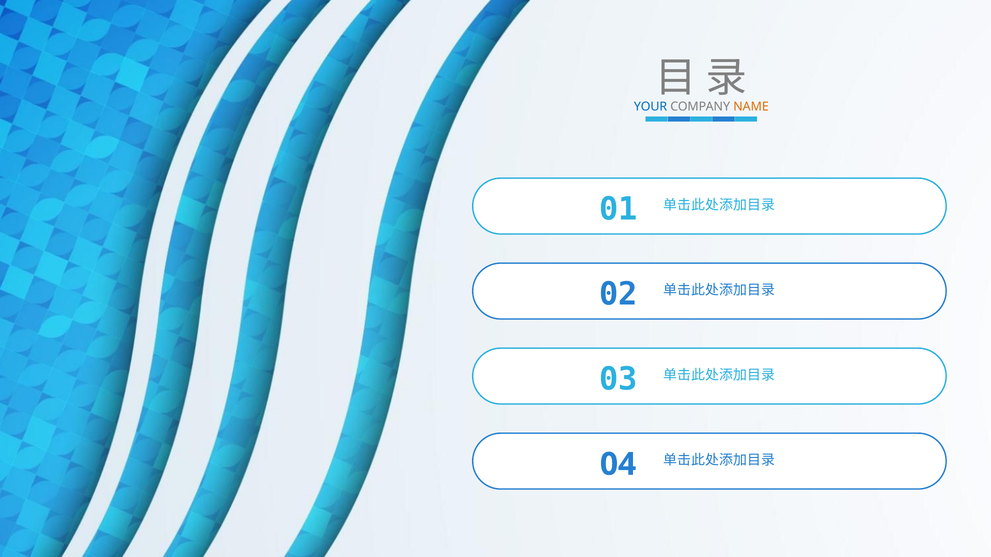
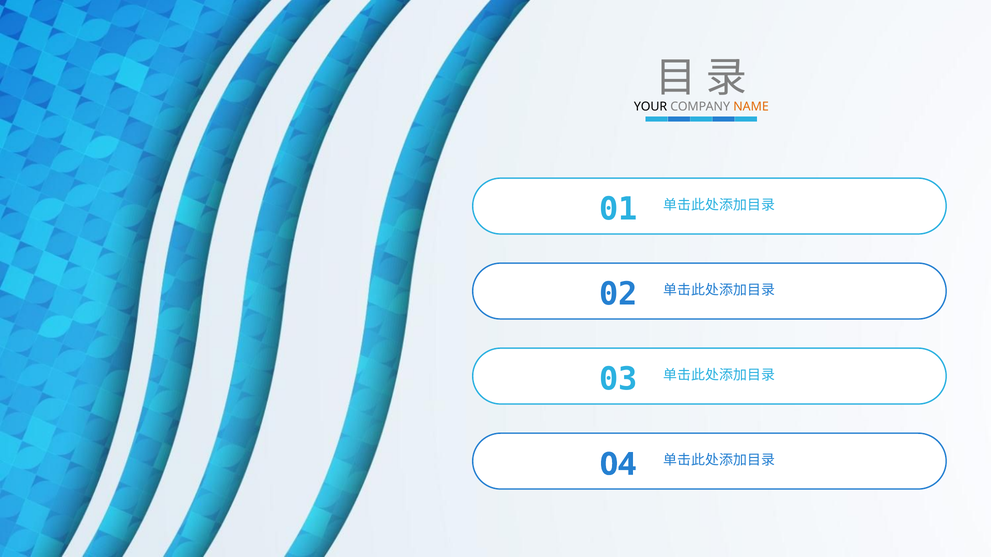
YOUR colour: blue -> black
